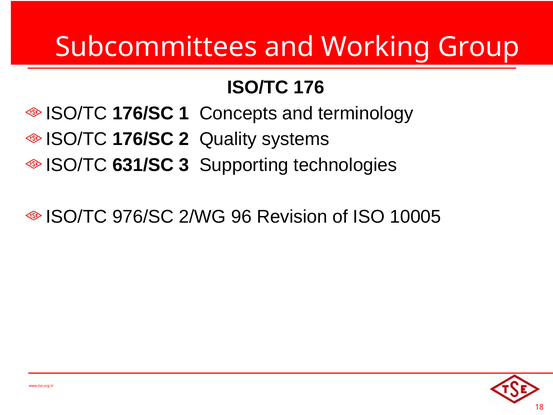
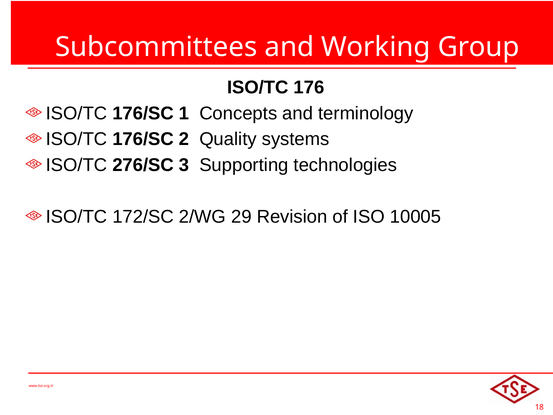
631/SC: 631/SC -> 276/SC
976/SC: 976/SC -> 172/SC
96: 96 -> 29
